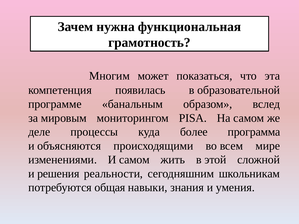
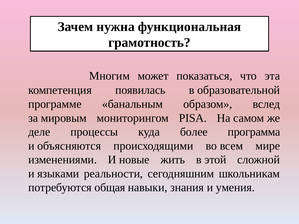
И самом: самом -> новые
решения: решения -> языками
